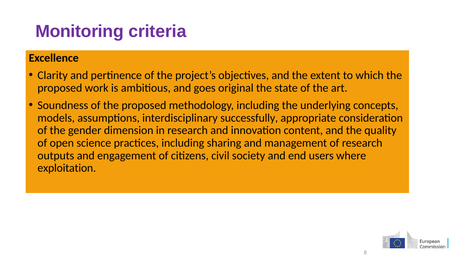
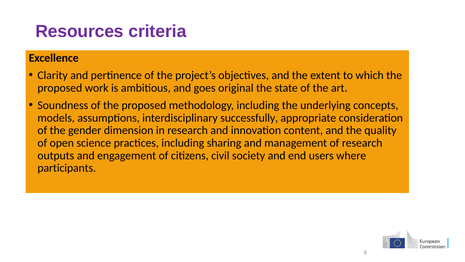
Monitoring: Monitoring -> Resources
exploitation: exploitation -> participants
